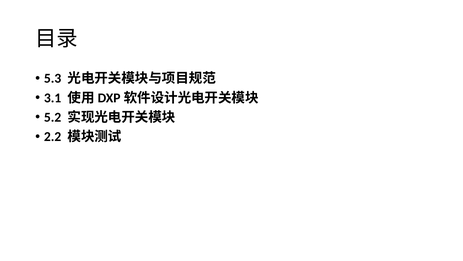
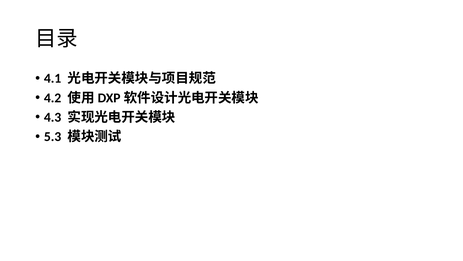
5.3: 5.3 -> 4.1
3.1: 3.1 -> 4.2
5.2: 5.2 -> 4.3
2.2: 2.2 -> 5.3
